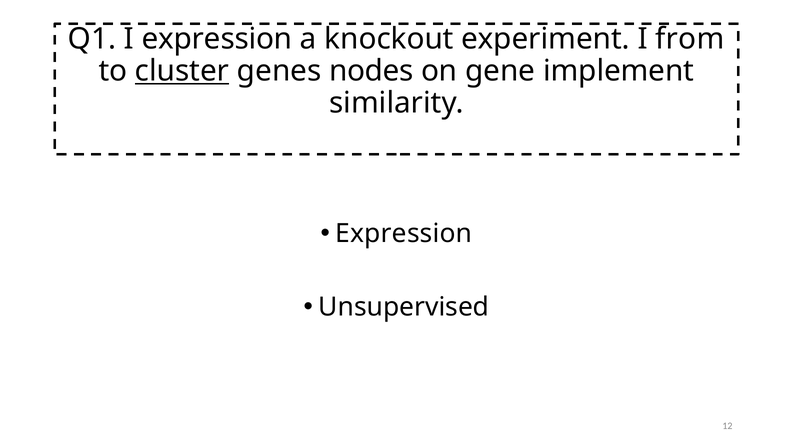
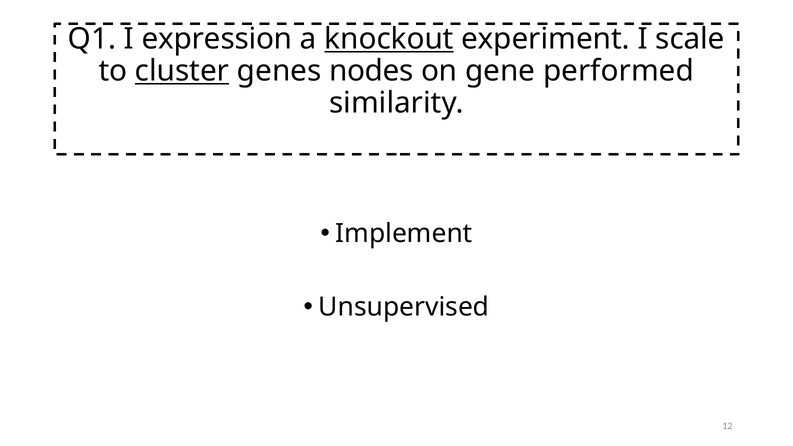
knockout underline: none -> present
from: from -> scale
implement: implement -> performed
Expression at (404, 233): Expression -> Implement
